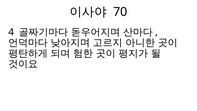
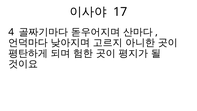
70: 70 -> 17
